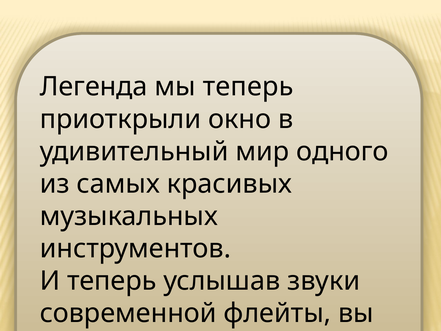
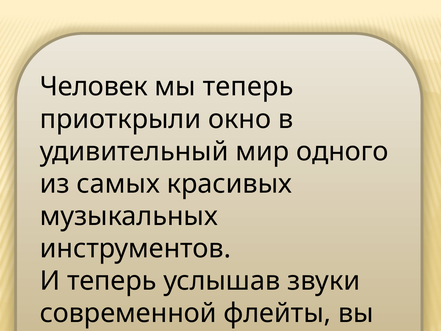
Легенда: Легенда -> Человек
